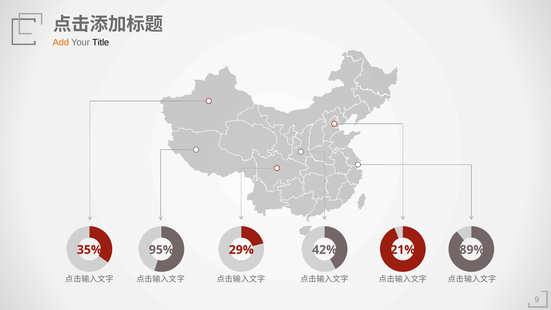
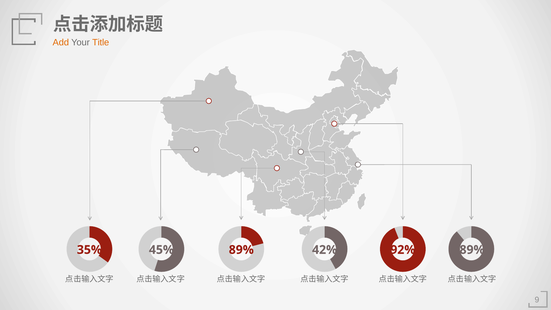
Title colour: black -> orange
95%: 95% -> 45%
35% 29%: 29% -> 89%
21%: 21% -> 92%
